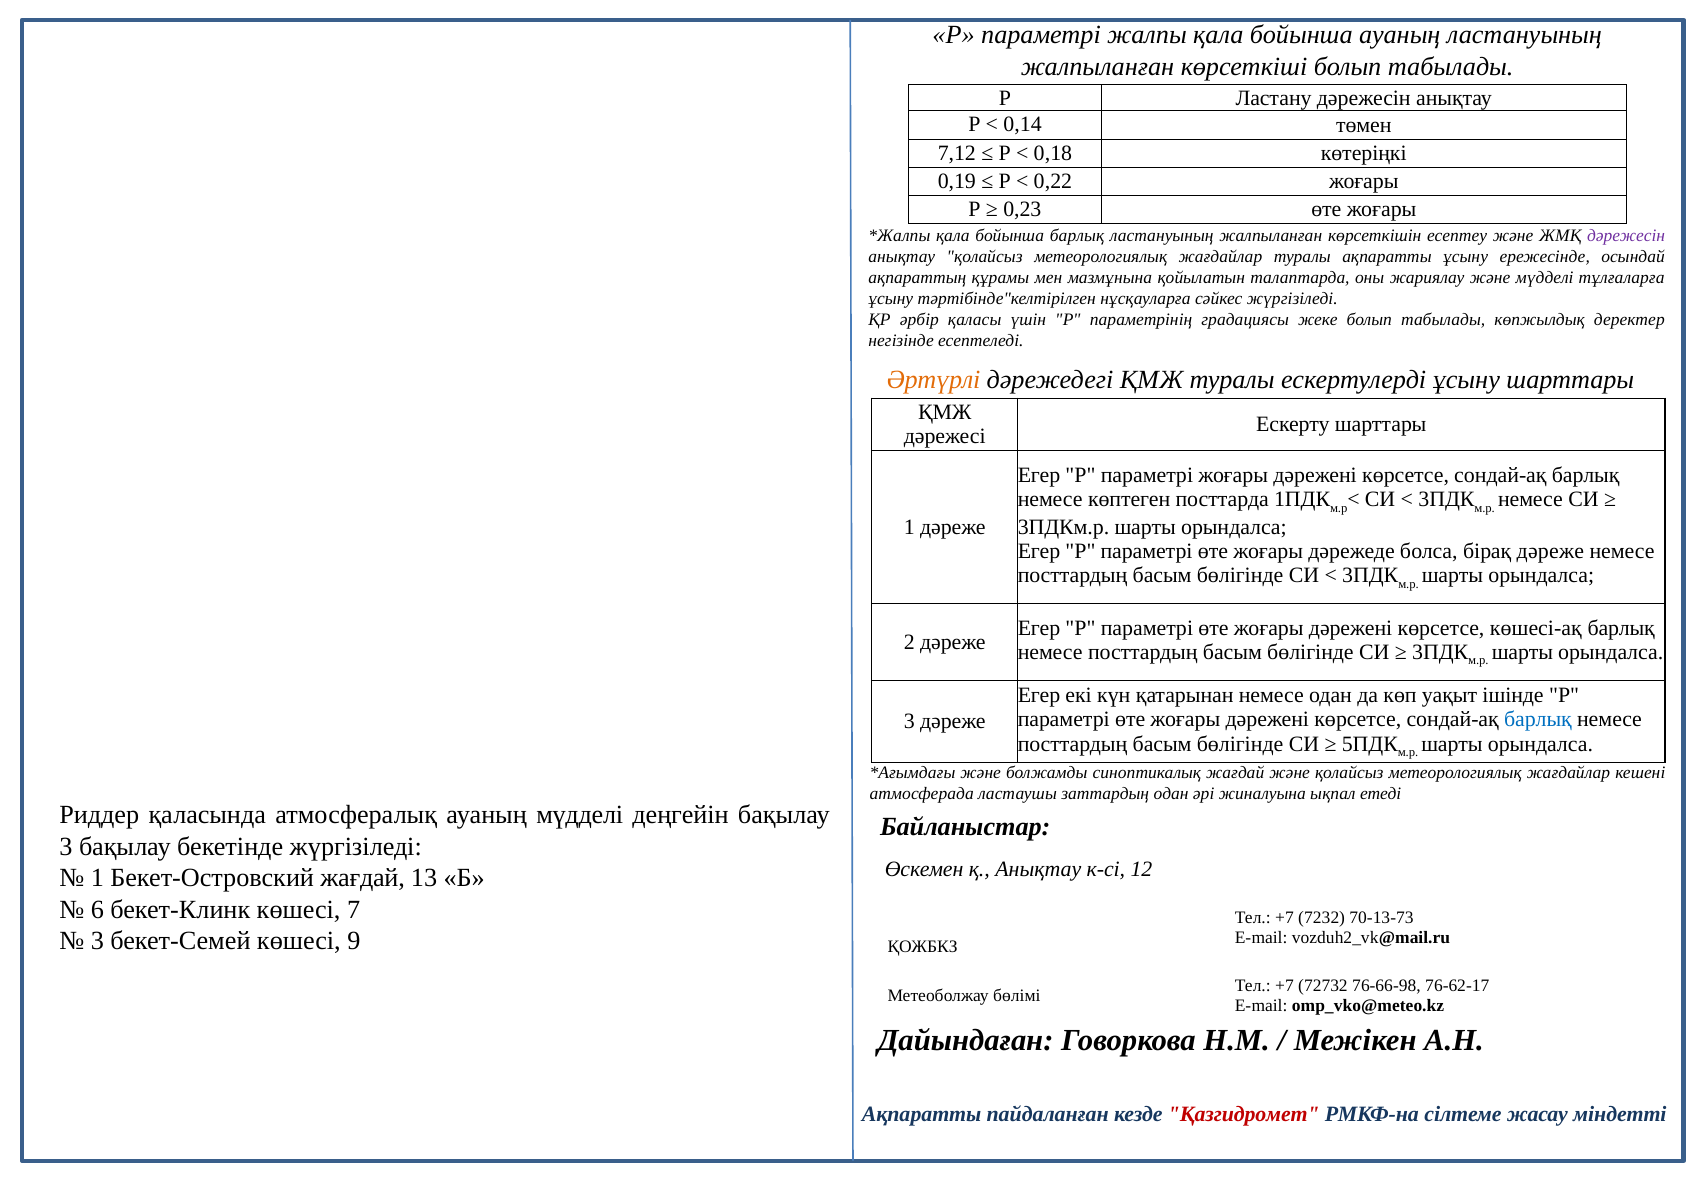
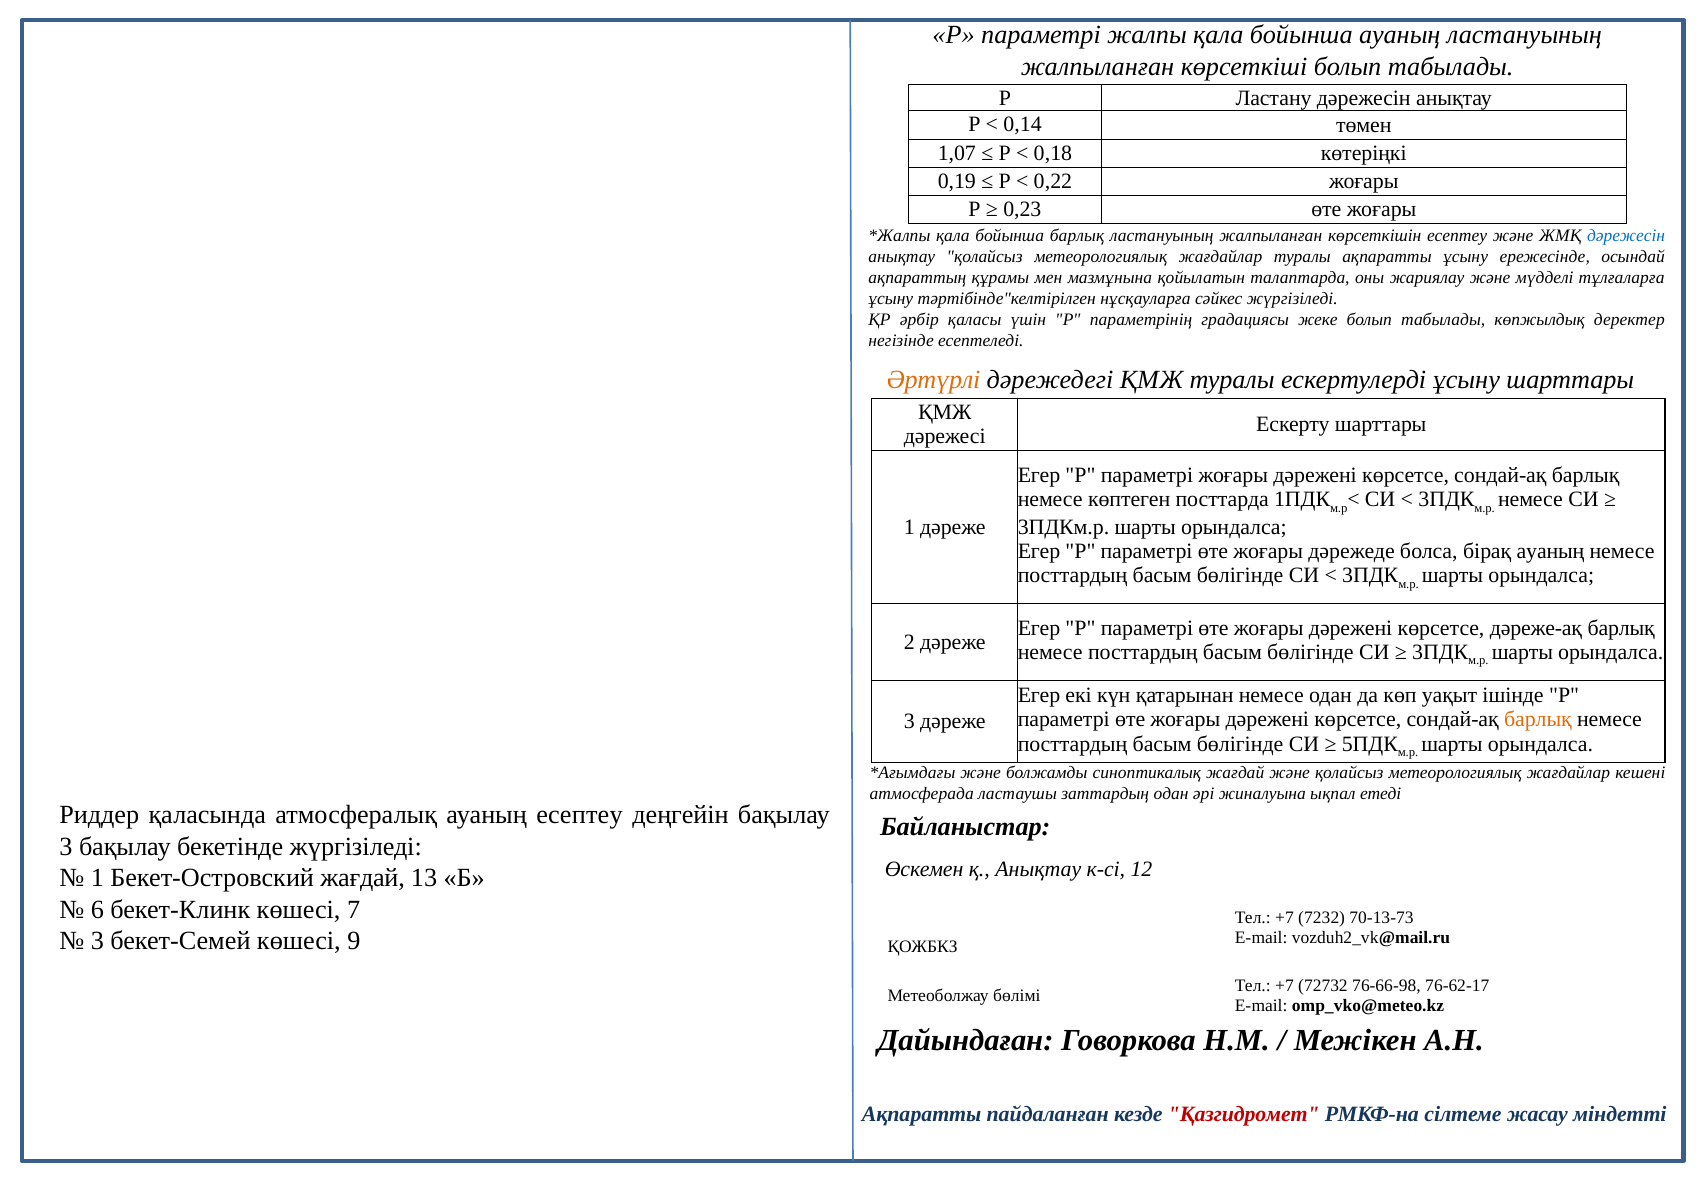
7,12: 7,12 -> 1,07
дәрежесін at (1626, 236) colour: purple -> blue
бірақ дәреже: дәреже -> ауаның
көшесі-ақ: көшесі-ақ -> дәреже-ақ
барлық at (1538, 720) colour: blue -> orange
ауаның мүдделі: мүдделі -> есептеу
